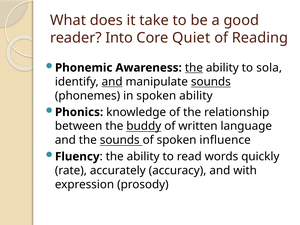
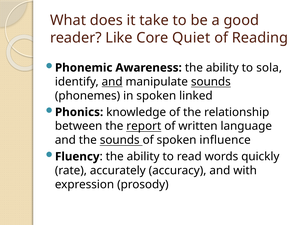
Into: Into -> Like
the at (194, 68) underline: present -> none
spoken ability: ability -> linked
buddy: buddy -> report
